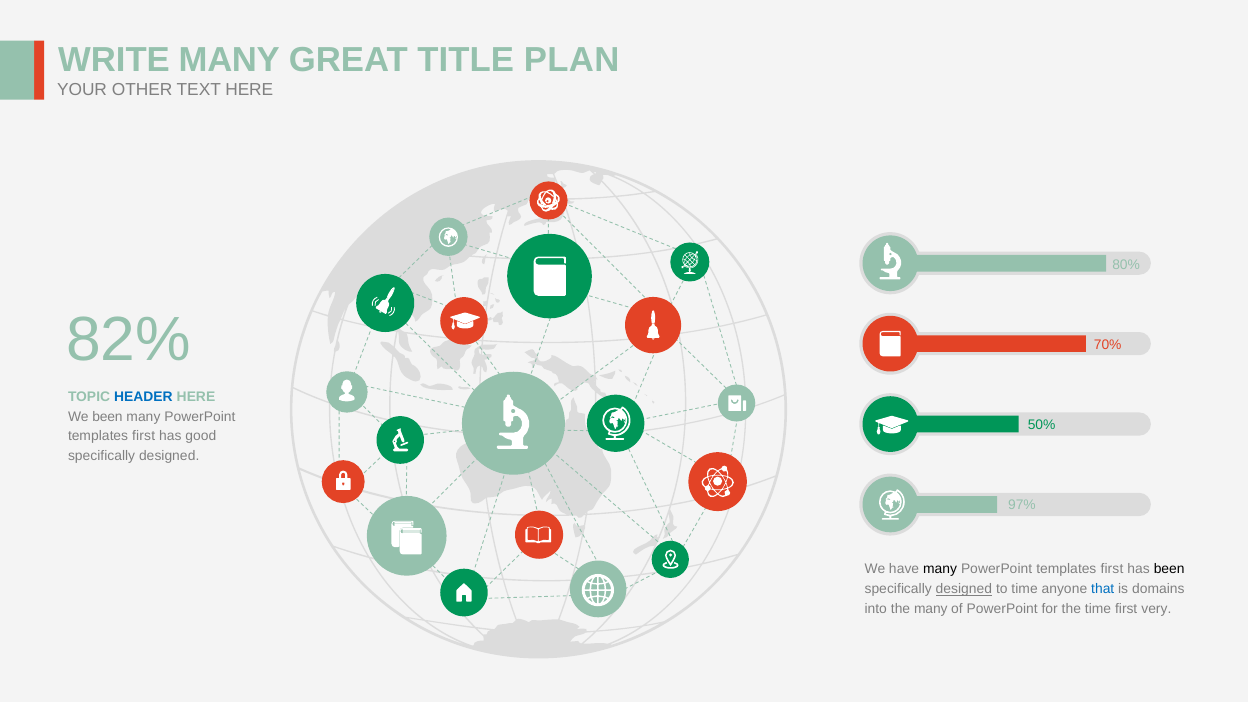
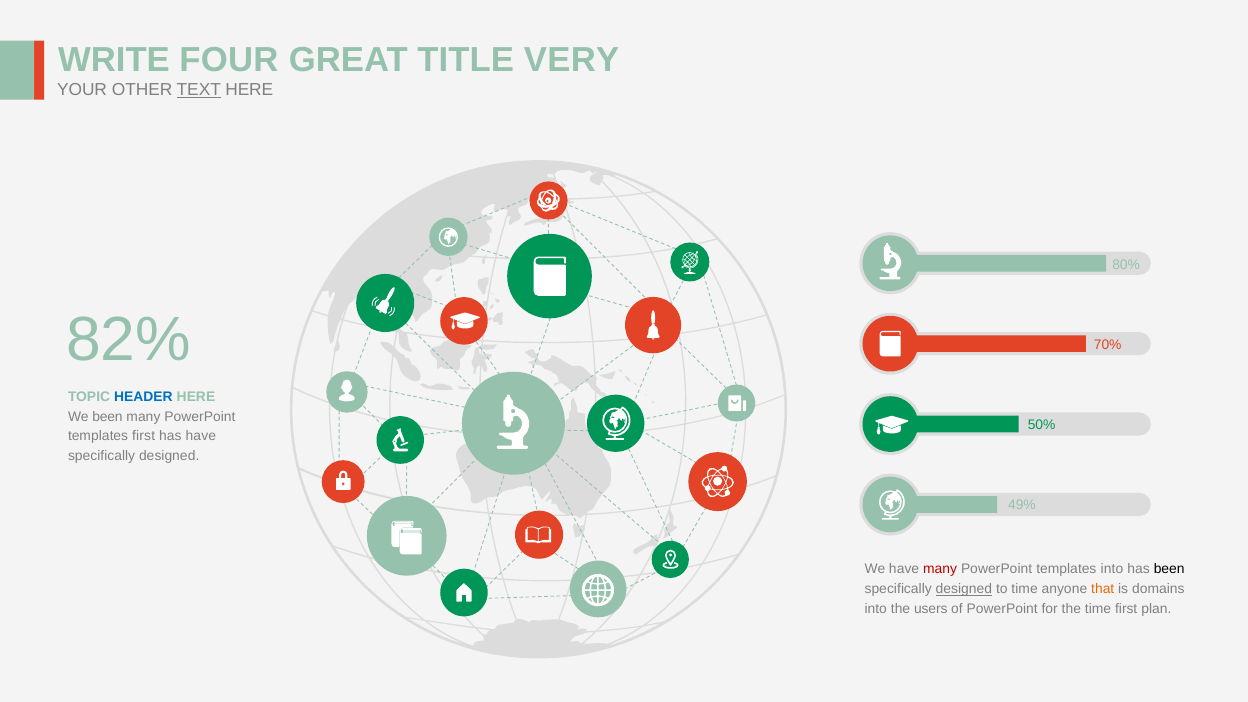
WRITE MANY: MANY -> FOUR
PLAN: PLAN -> VERY
TEXT underline: none -> present
has good: good -> have
97%: 97% -> 49%
many at (940, 569) colour: black -> red
first at (1112, 569): first -> into
that colour: blue -> orange
the many: many -> users
very: very -> plan
